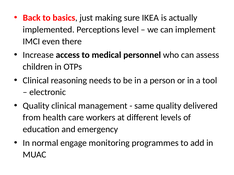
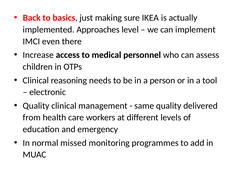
Perceptions: Perceptions -> Approaches
engage: engage -> missed
